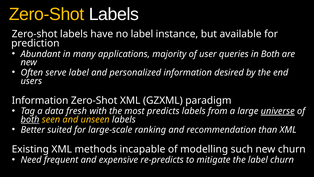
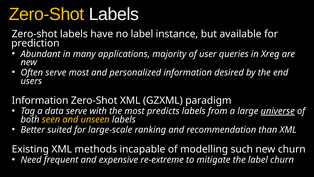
in Both: Both -> Xreg
serve label: label -> most
data fresh: fresh -> serve
both at (30, 119) underline: present -> none
re-predicts: re-predicts -> re-extreme
